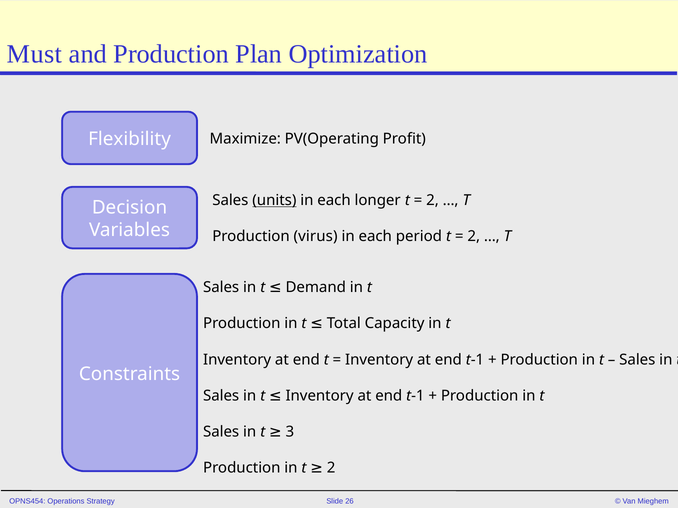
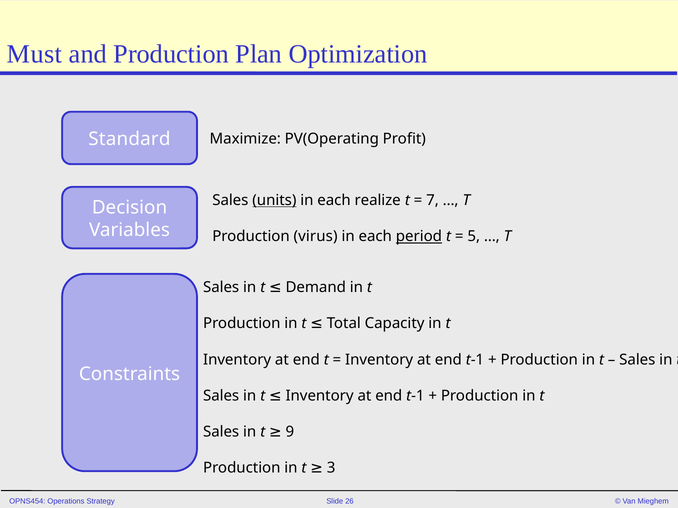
Flexibility: Flexibility -> Standard
longer: longer -> realize
2 at (433, 200): 2 -> 7
period underline: none -> present
2 at (474, 237): 2 -> 5
3: 3 -> 9
t 2: 2 -> 3
